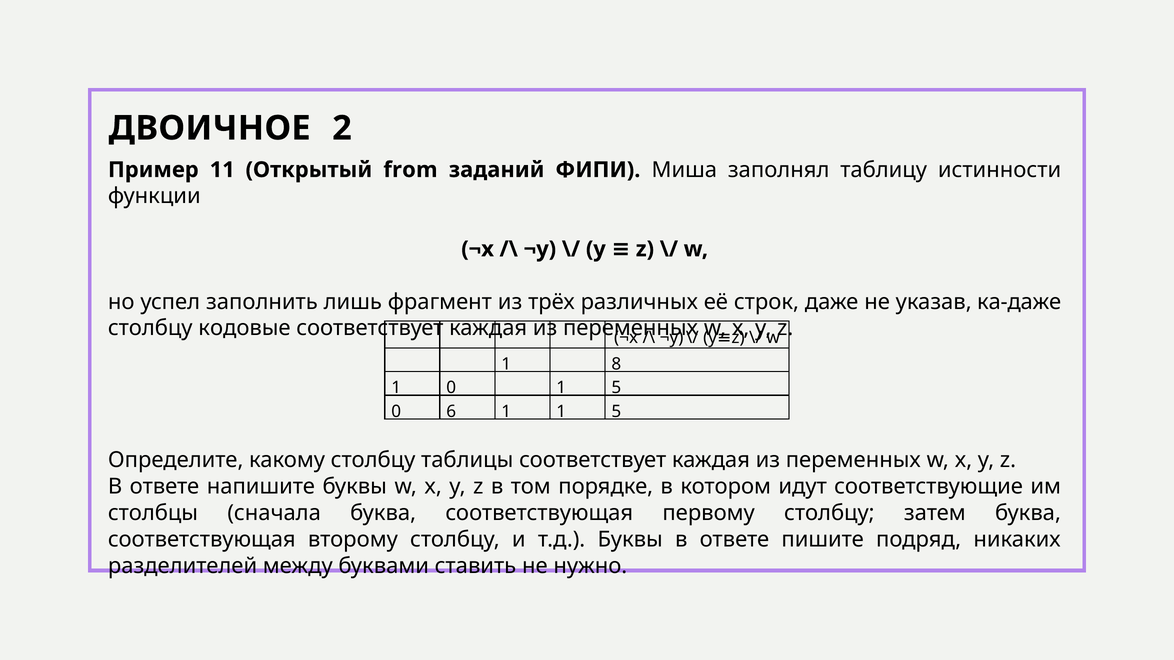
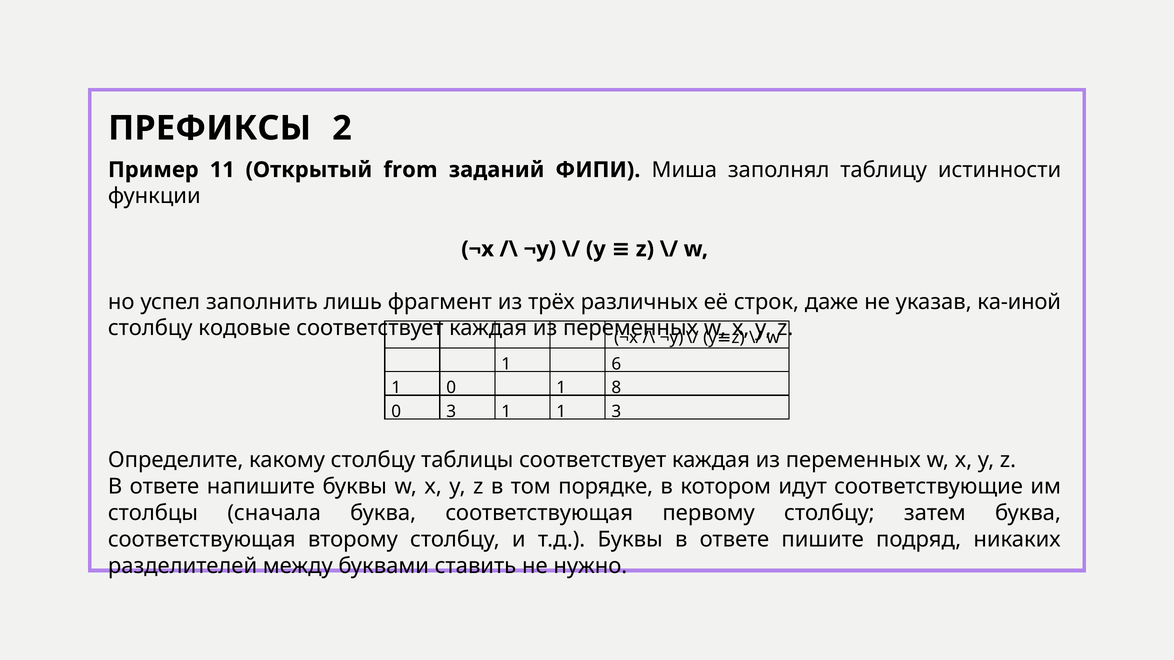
ДВОИЧНОЕ: ДВОИЧНОЕ -> ПРЕФИКСЫ
ка-даже: ка-даже -> ка-иной
8: 8 -> 6
0 1 5: 5 -> 8
0 6: 6 -> 3
1 1 5: 5 -> 3
